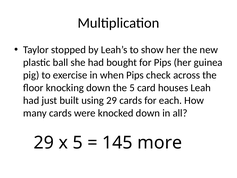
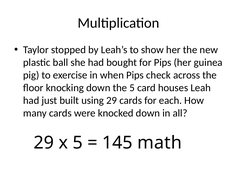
more: more -> math
